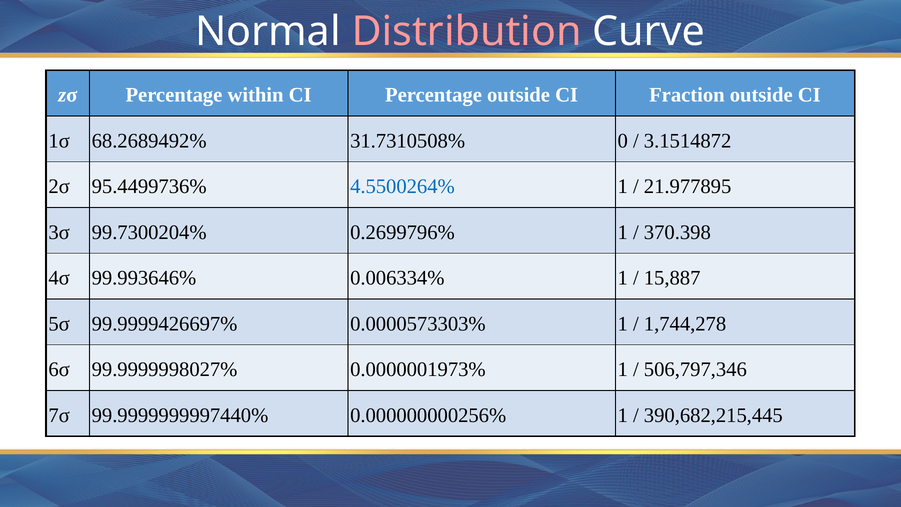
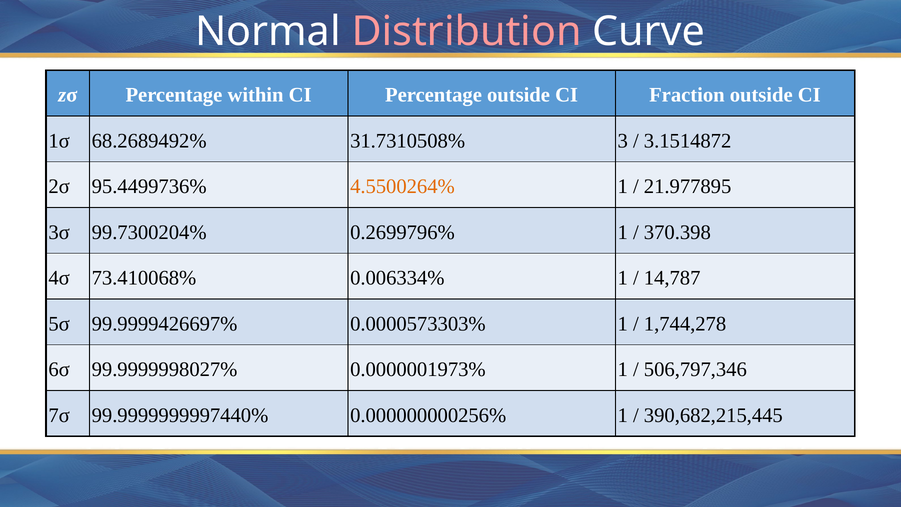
0: 0 -> 3
4.5500264% colour: blue -> orange
99.993646%: 99.993646% -> 73.410068%
15,887: 15,887 -> 14,787
